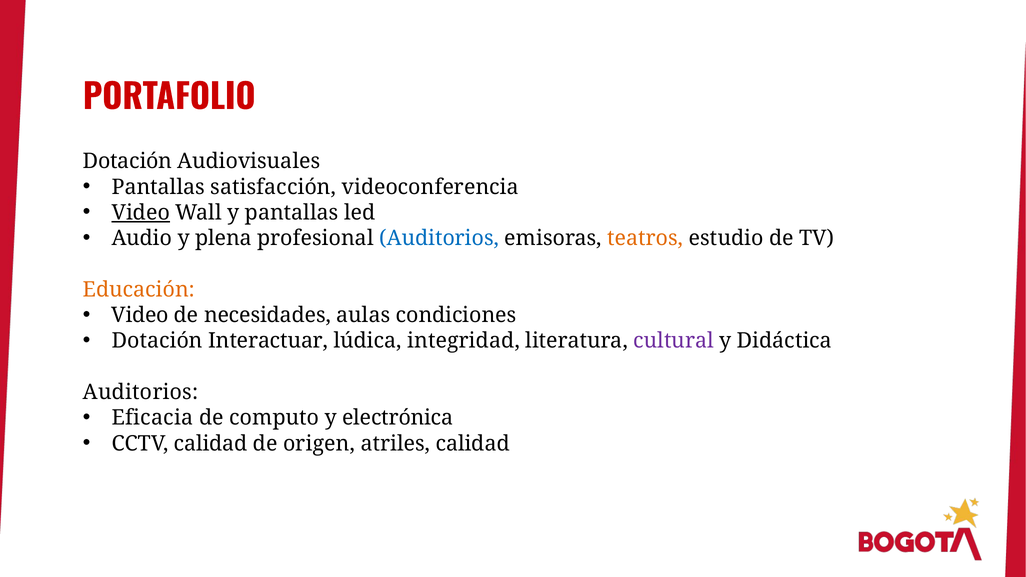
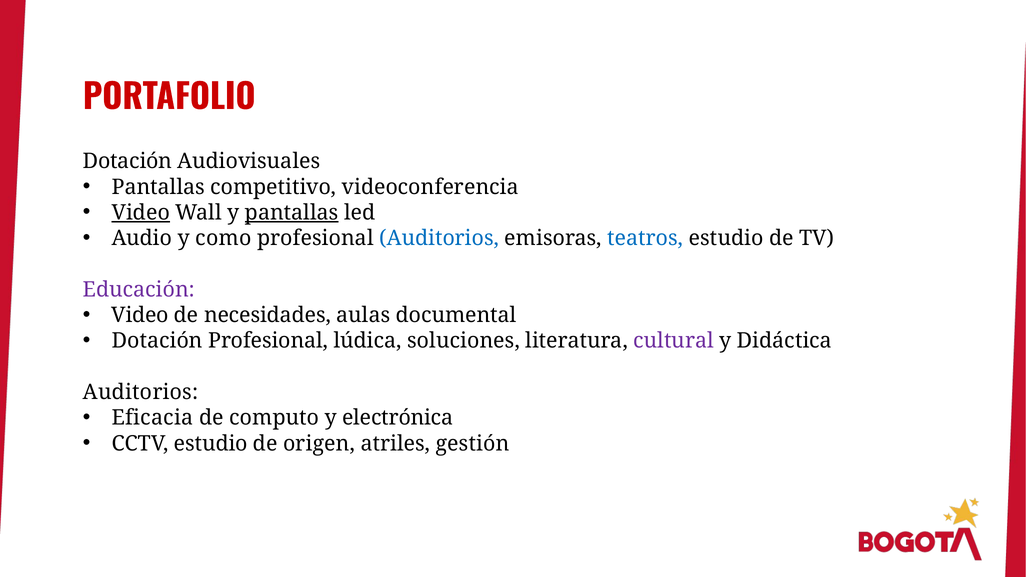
satisfacción: satisfacción -> competitivo
pantallas at (292, 213) underline: none -> present
plena: plena -> como
teatros colour: orange -> blue
Educación colour: orange -> purple
condiciones: condiciones -> documental
Dotación Interactuar: Interactuar -> Profesional
integridad: integridad -> soluciones
CCTV calidad: calidad -> estudio
atriles calidad: calidad -> gestión
